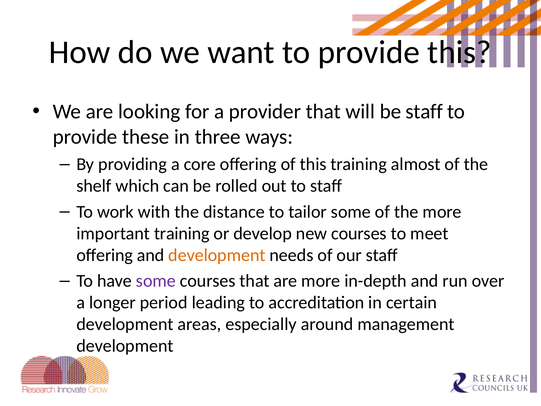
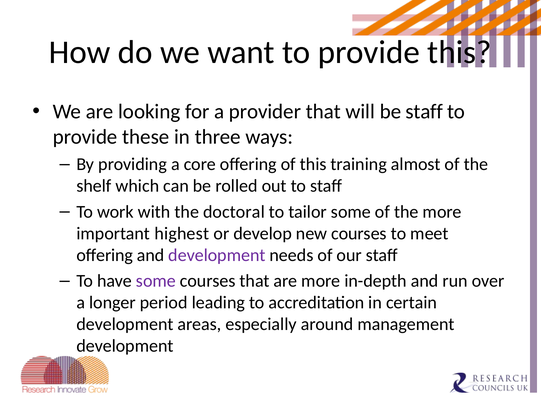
distance: distance -> doctoral
important training: training -> highest
development at (217, 255) colour: orange -> purple
